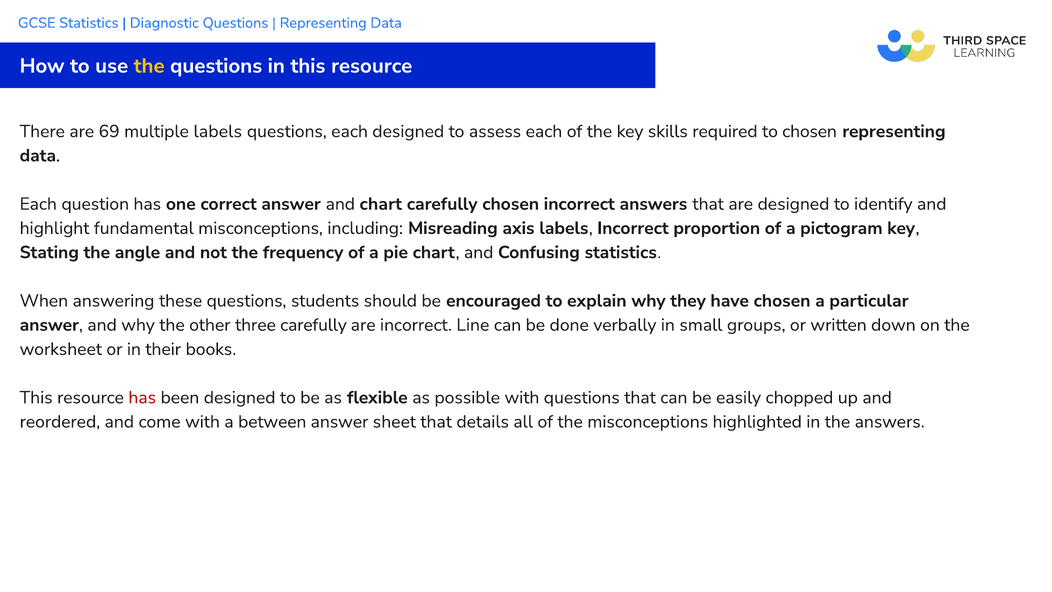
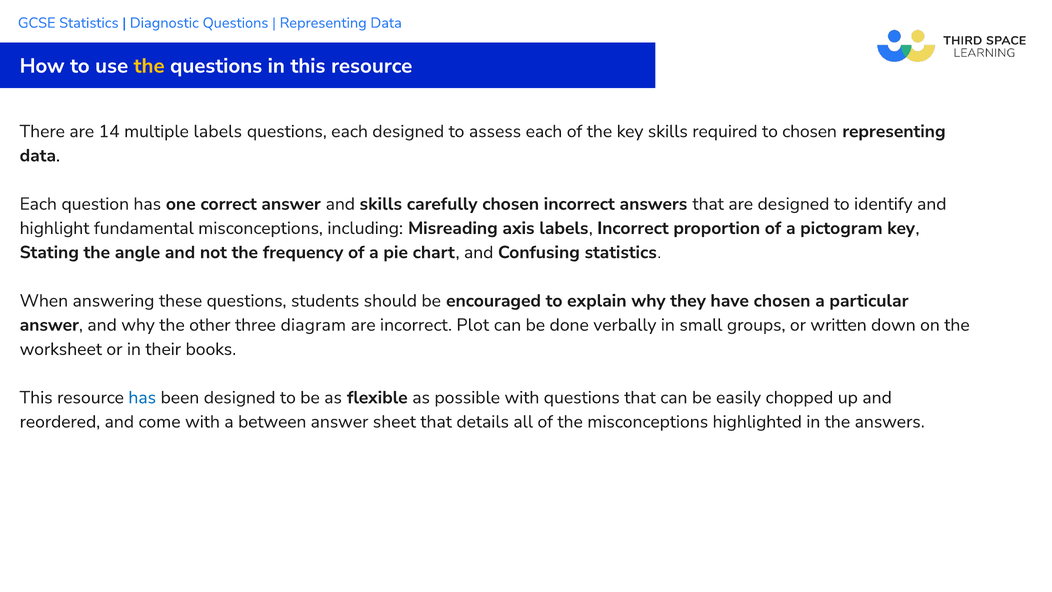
69: 69 -> 14
and chart: chart -> skills
three carefully: carefully -> diagram
Line: Line -> Plot
has at (142, 397) colour: red -> blue
